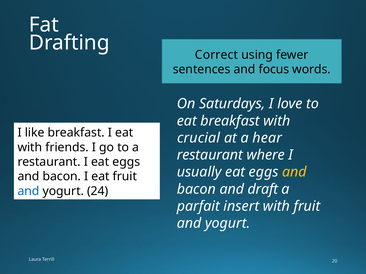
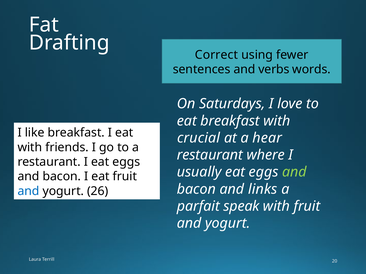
focus: focus -> verbs
and at (294, 172) colour: yellow -> light green
draft: draft -> links
24: 24 -> 26
insert: insert -> speak
